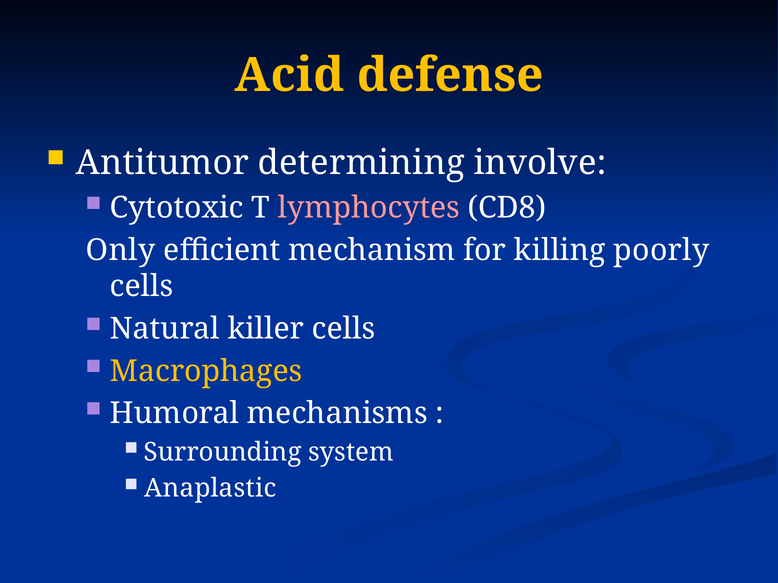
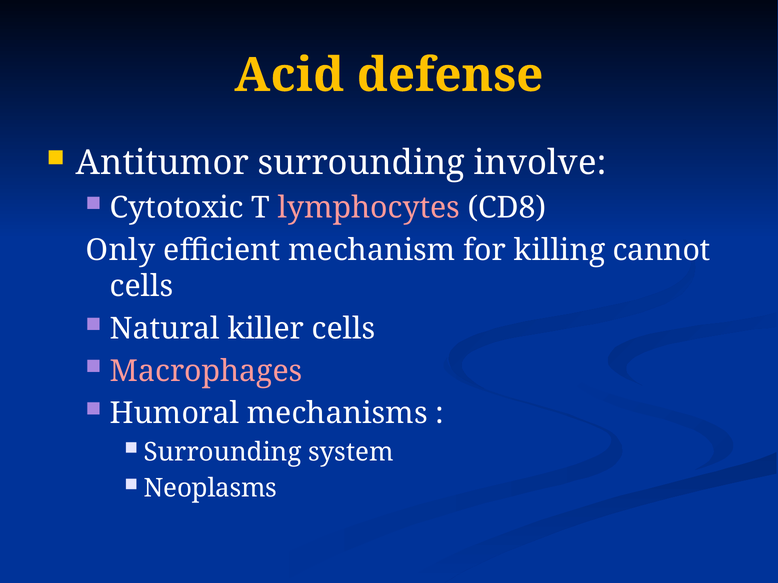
Antitumor determining: determining -> surrounding
poorly: poorly -> cannot
Macrophages colour: yellow -> pink
Anaplastic: Anaplastic -> Neoplasms
